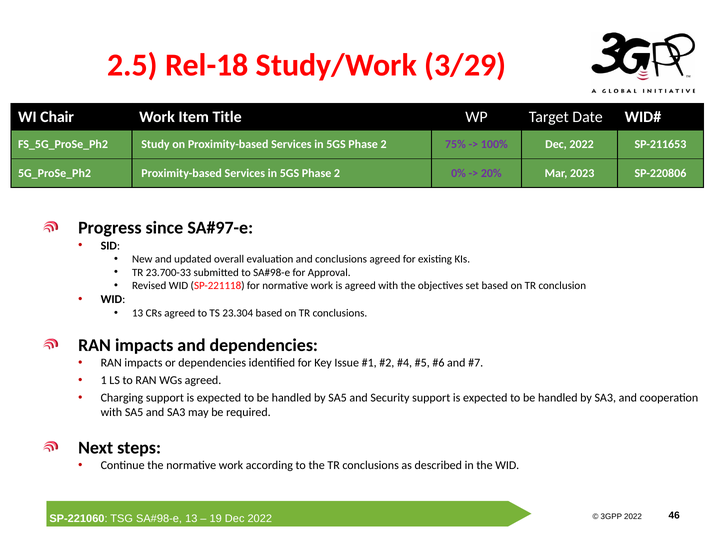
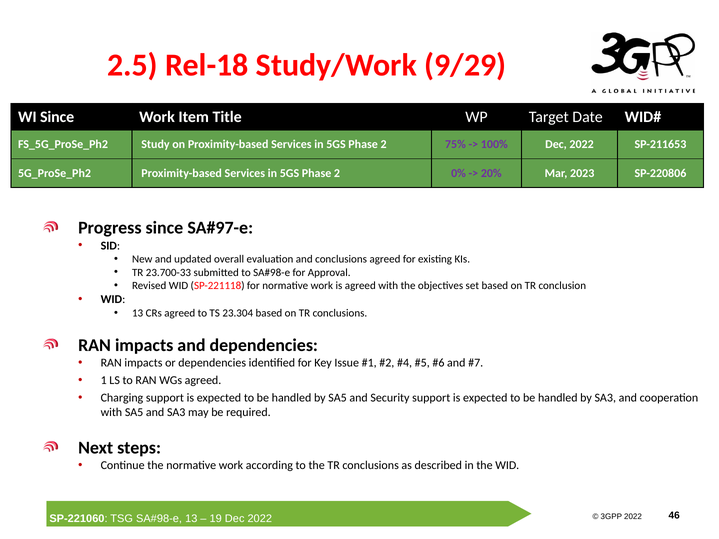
3/29: 3/29 -> 9/29
WI Chair: Chair -> Since
